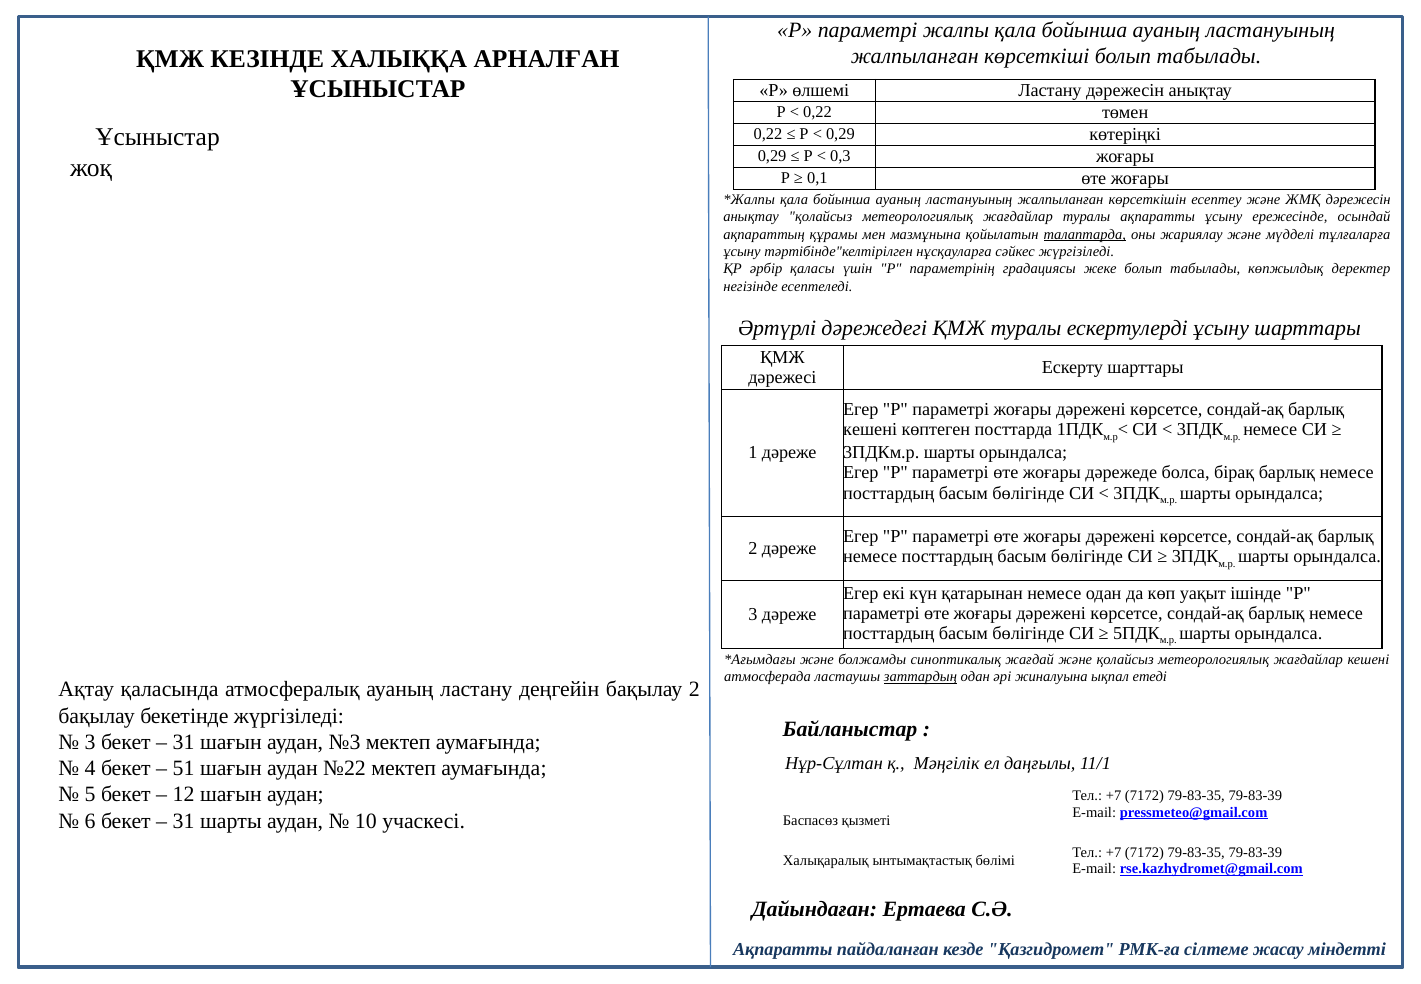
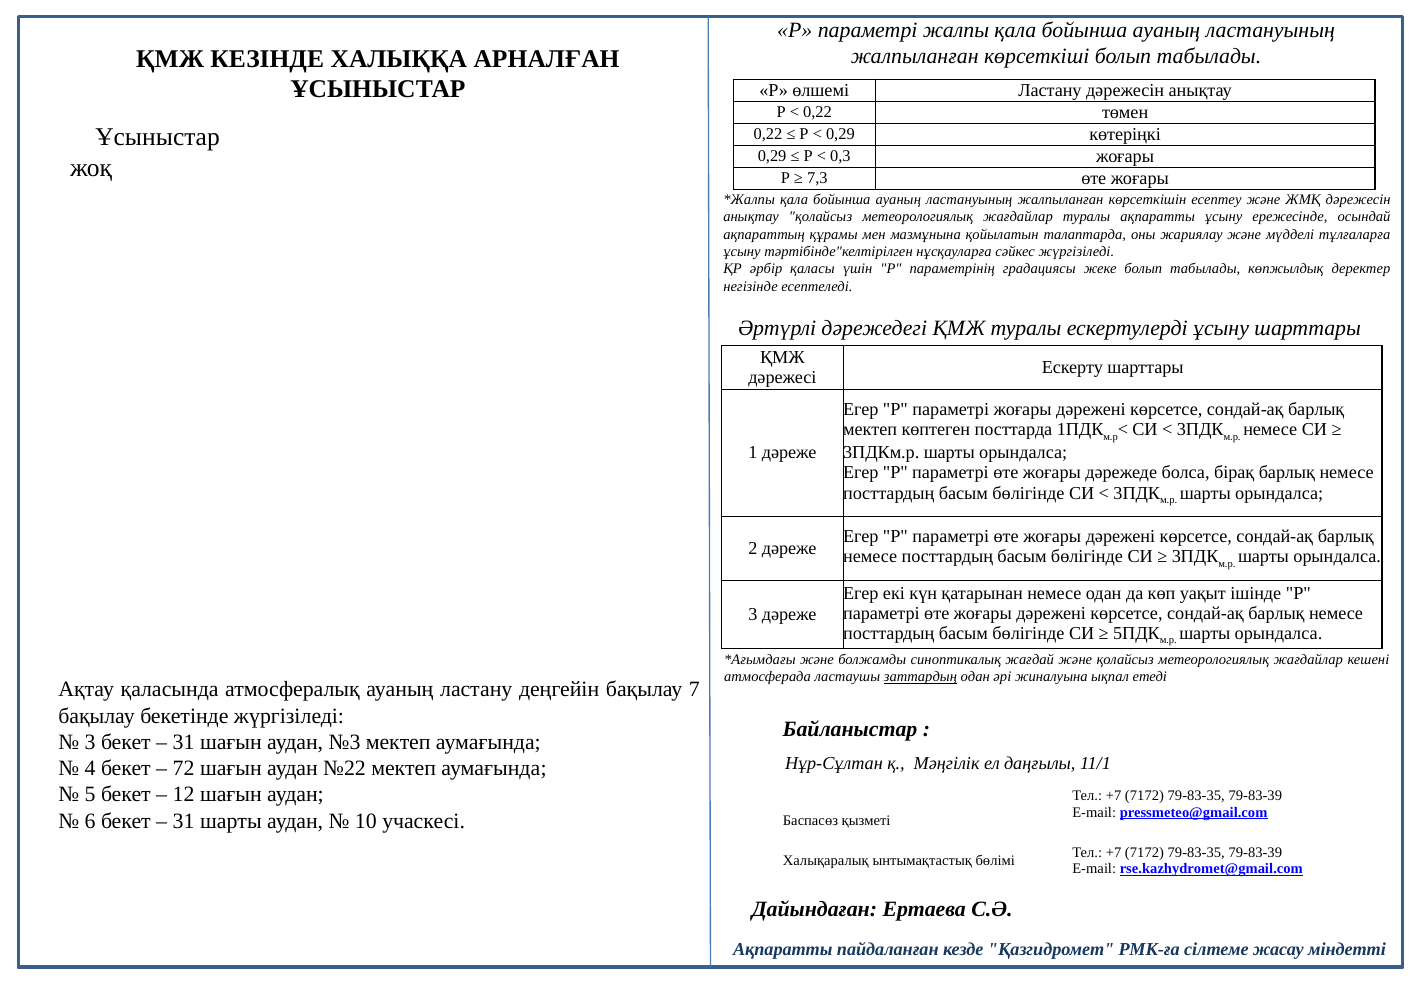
0,1: 0,1 -> 7,3
талаптарда underline: present -> none
кешені at (870, 430): кешені -> мектеп
бақылау 2: 2 -> 7
51: 51 -> 72
